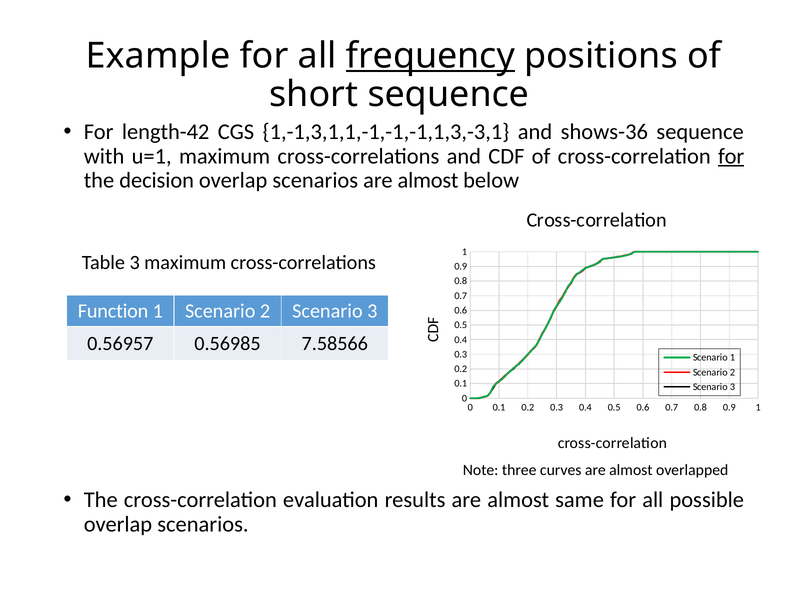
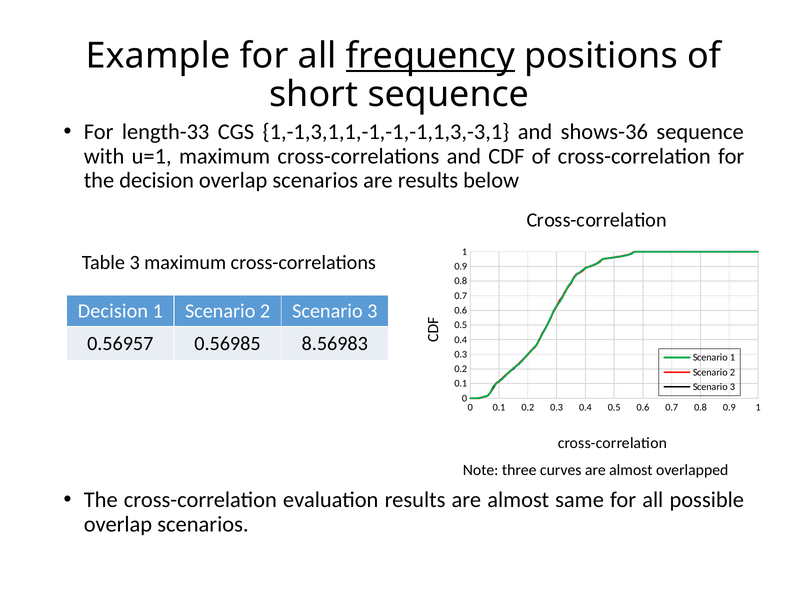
length-42: length-42 -> length-33
for at (731, 156) underline: present -> none
scenarios are almost: almost -> results
Function at (113, 311): Function -> Decision
7.58566: 7.58566 -> 8.56983
